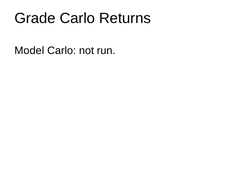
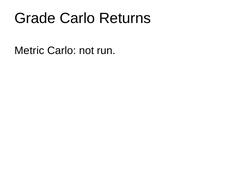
Model: Model -> Metric
